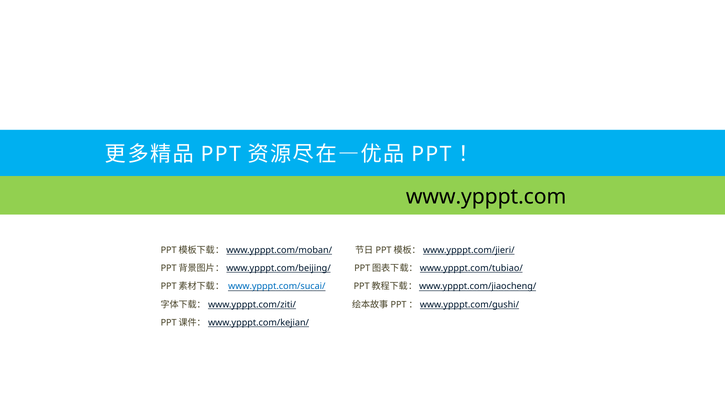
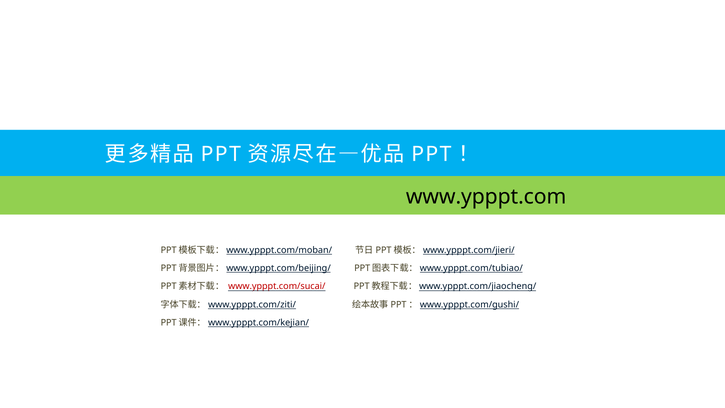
www.ypppt.com/sucai/ colour: blue -> red
